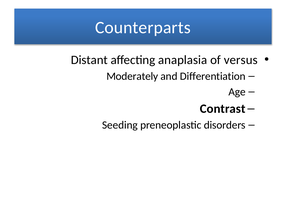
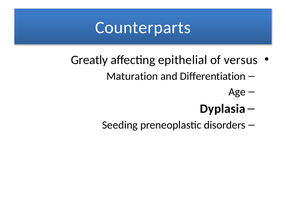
Distant: Distant -> Greatly
anaplasia: anaplasia -> epithelial
Moderately: Moderately -> Maturation
Contrast: Contrast -> Dyplasia
